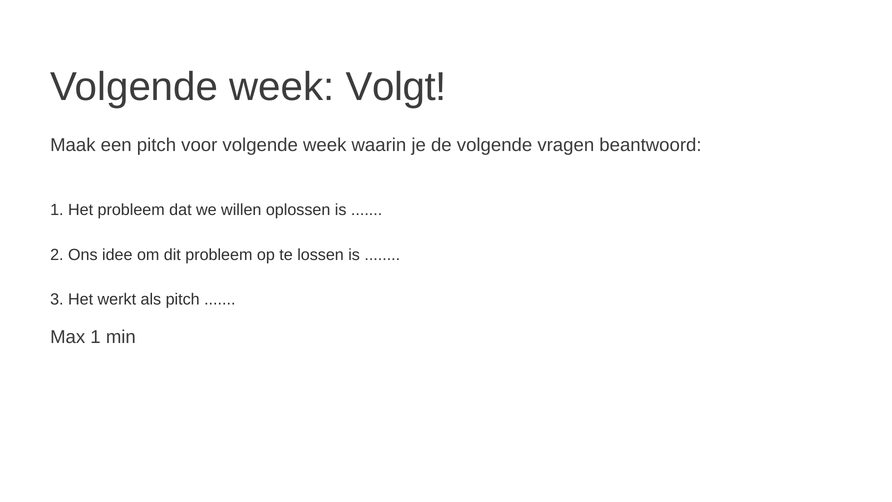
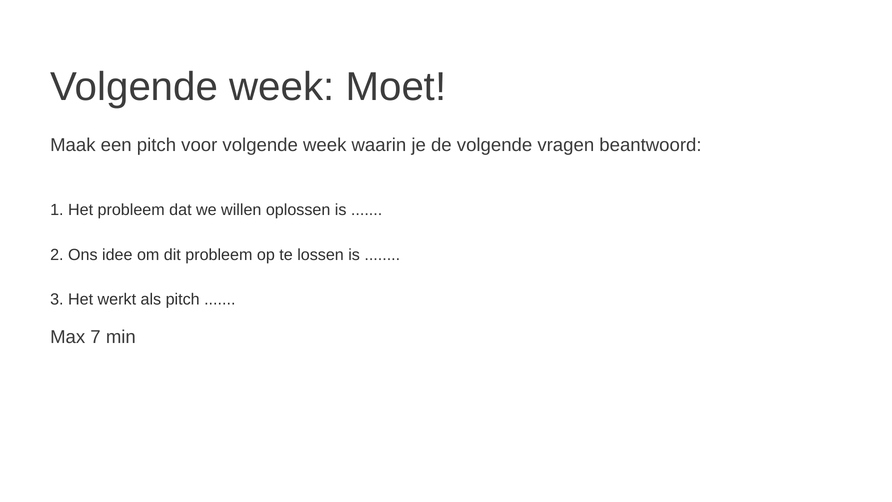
Volgt: Volgt -> Moet
Max 1: 1 -> 7
